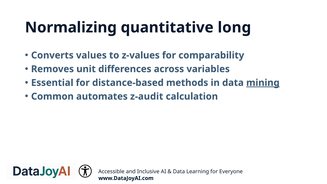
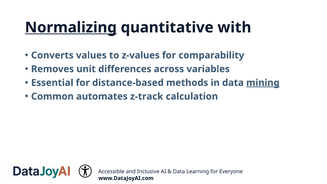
Normalizing underline: none -> present
long: long -> with
z-audit: z-audit -> z-track
